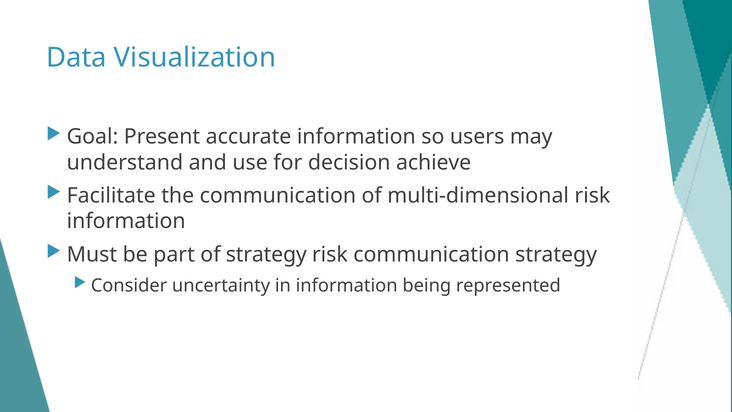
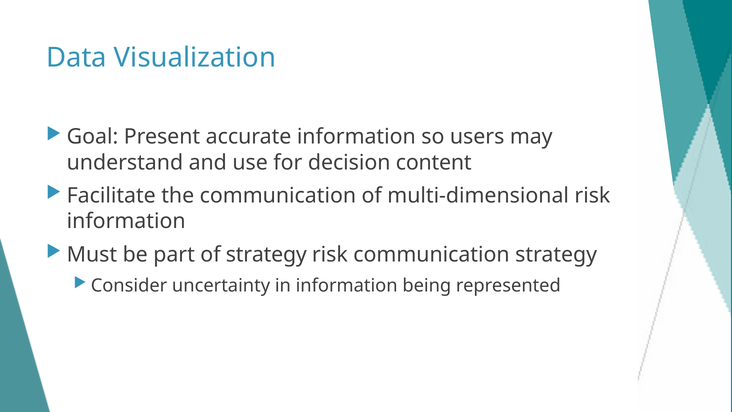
achieve: achieve -> content
